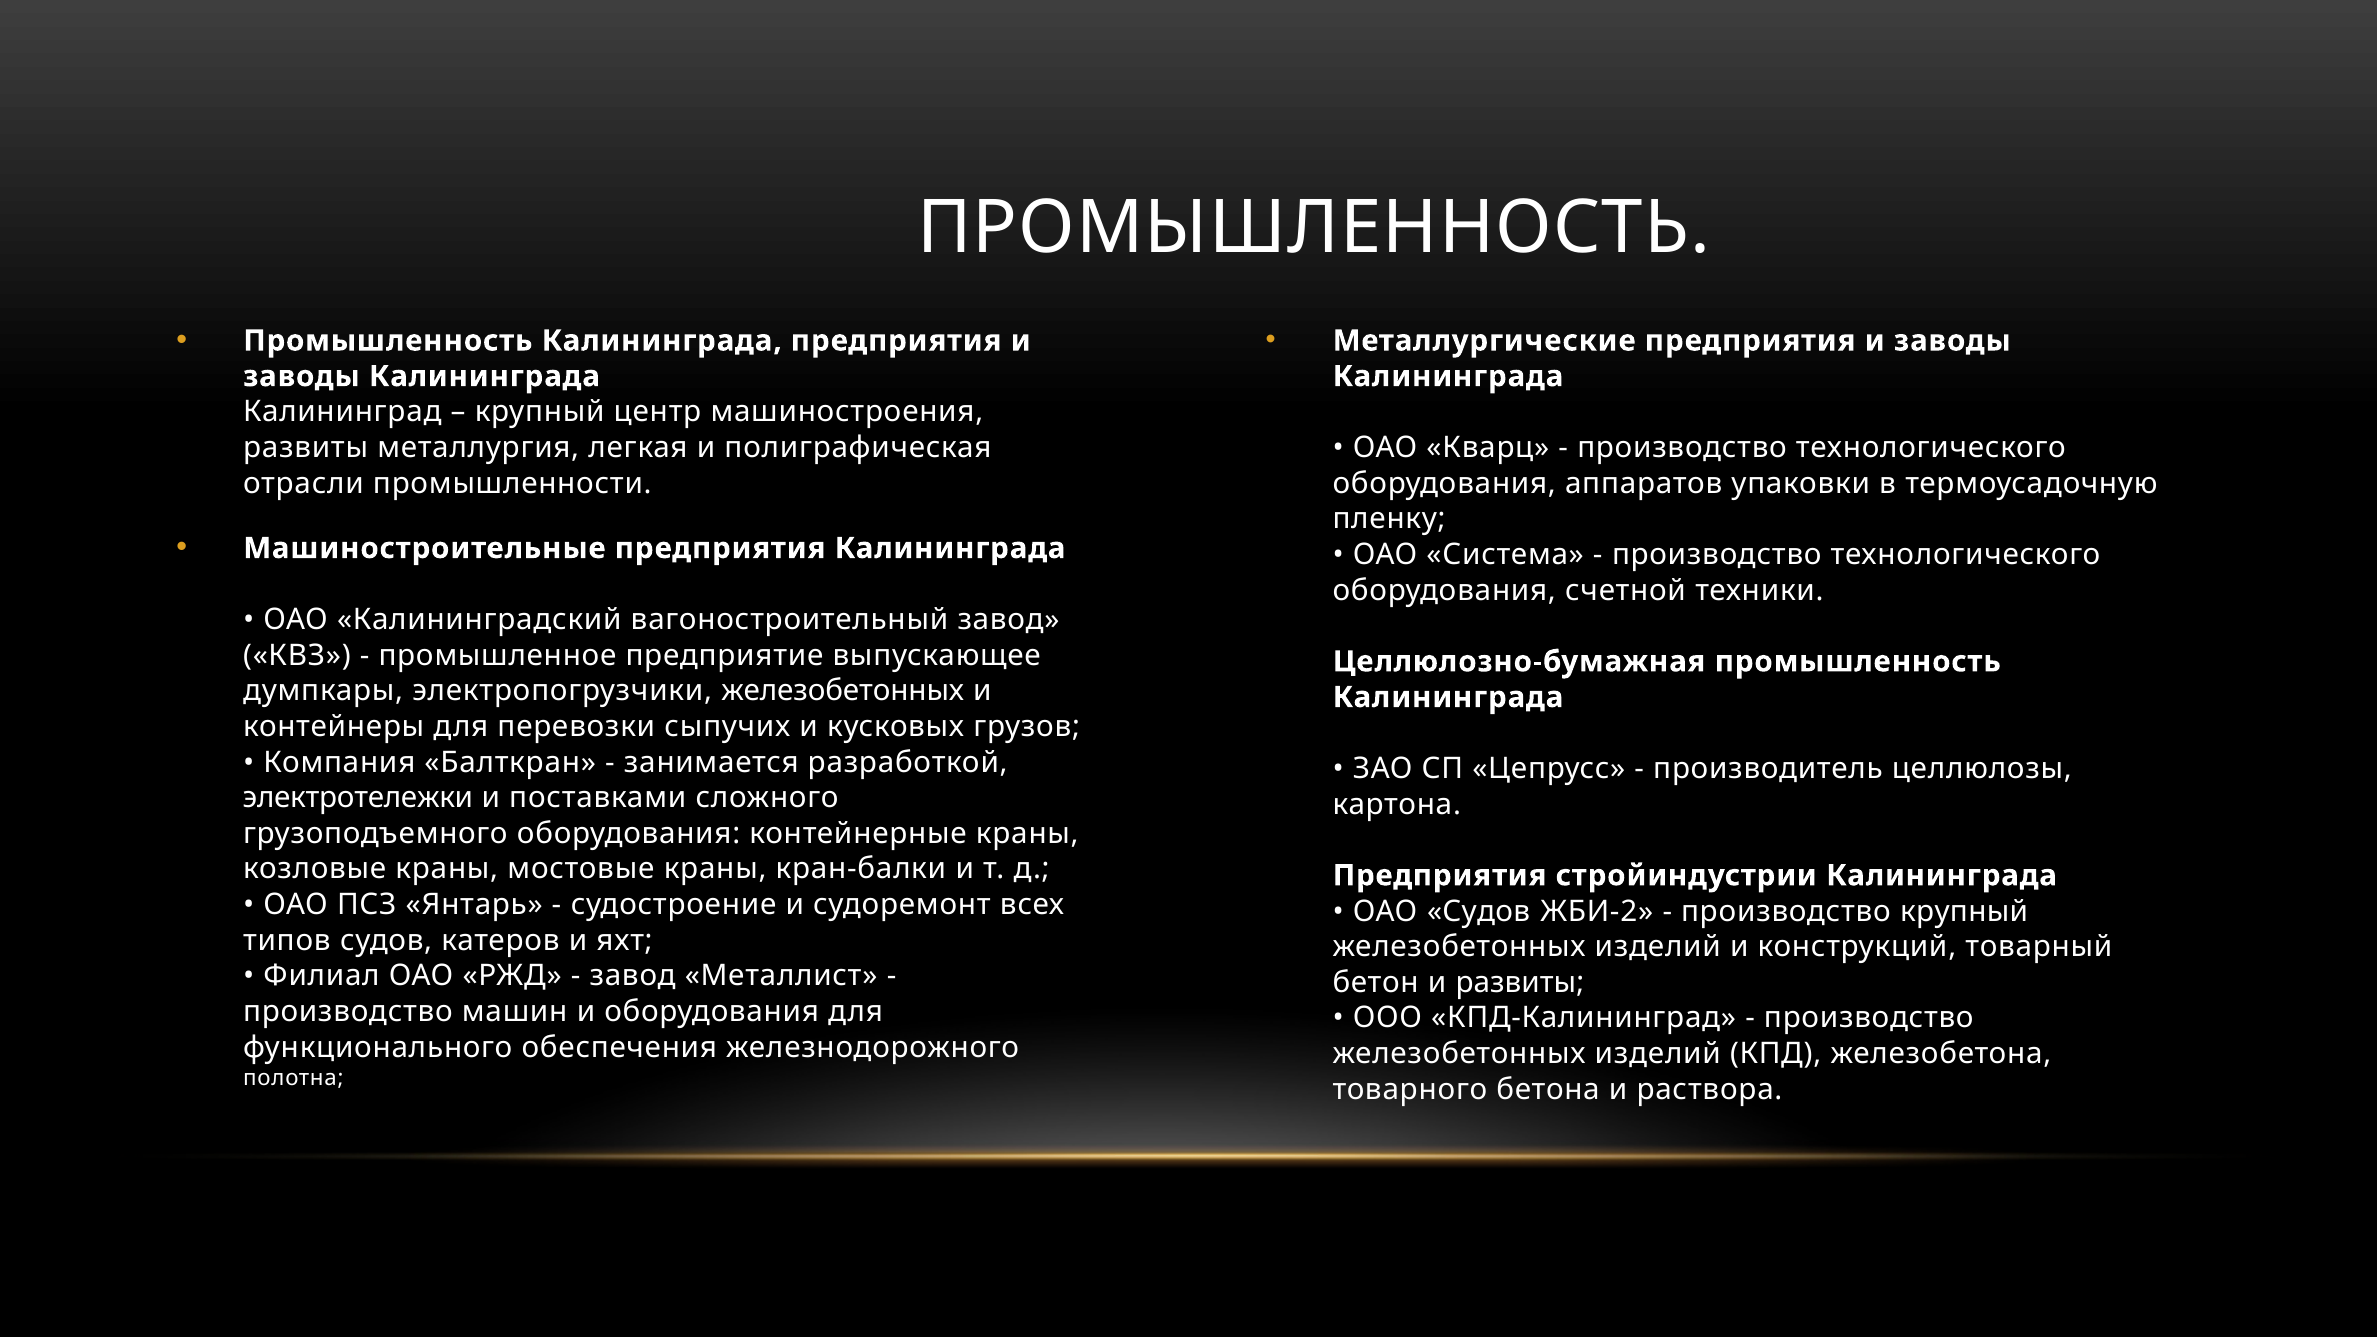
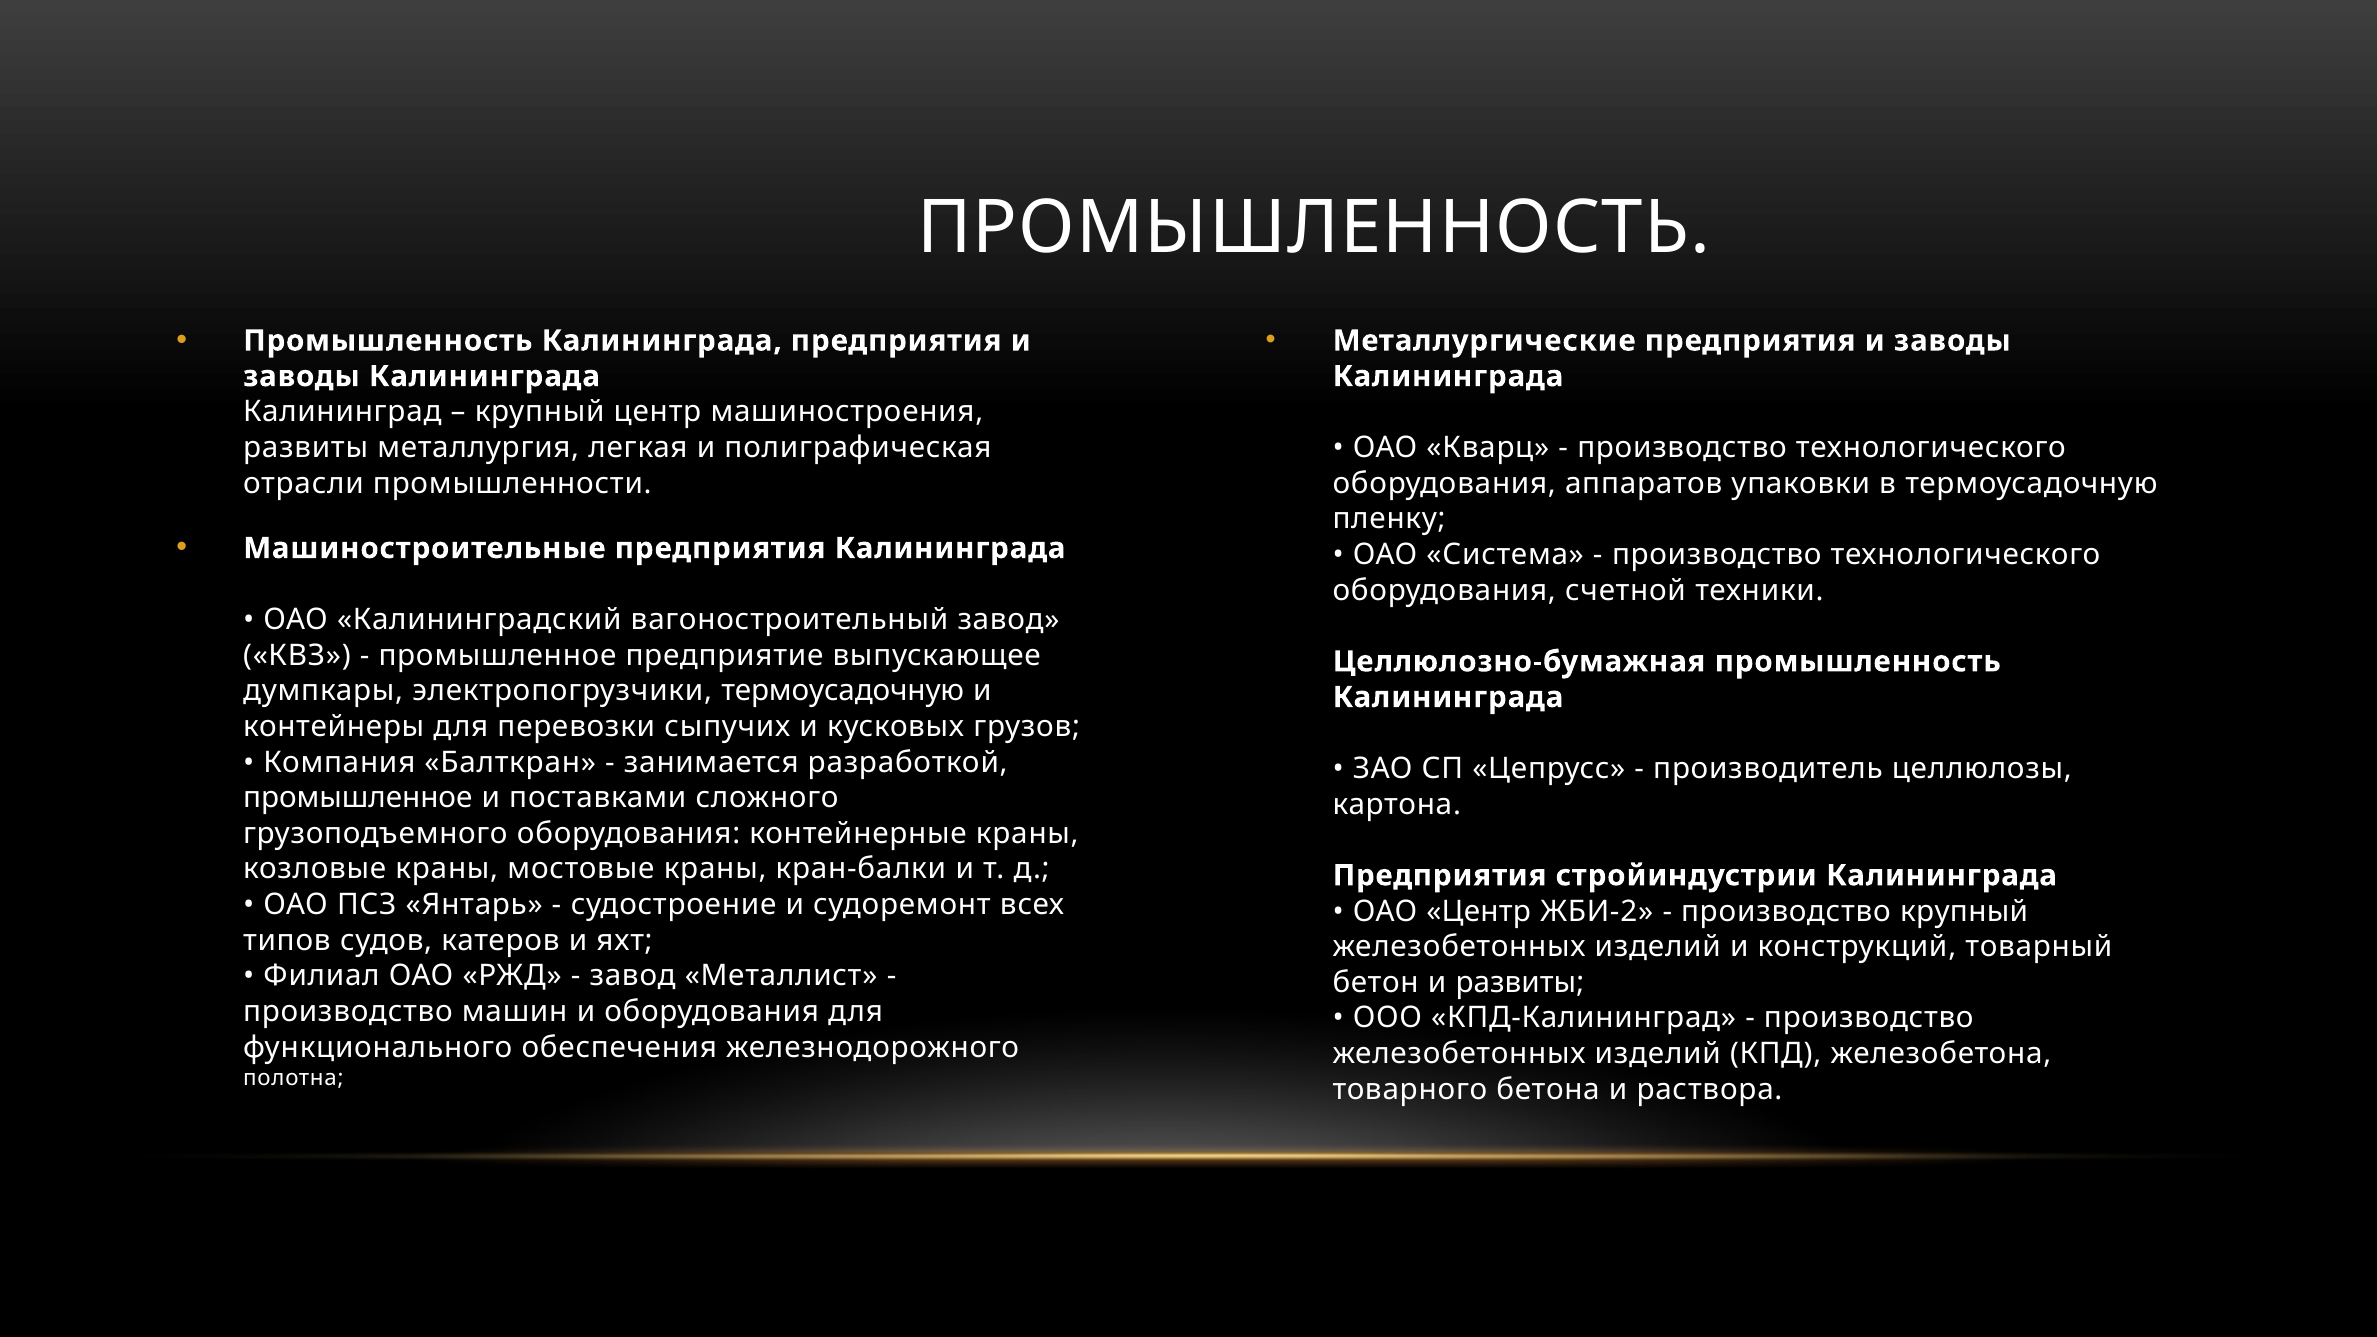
электропогрузчики железобетонных: железобетонных -> термоусадочную
электротележки at (358, 798): электротележки -> промышленное
ОАО Судов: Судов -> Центр
